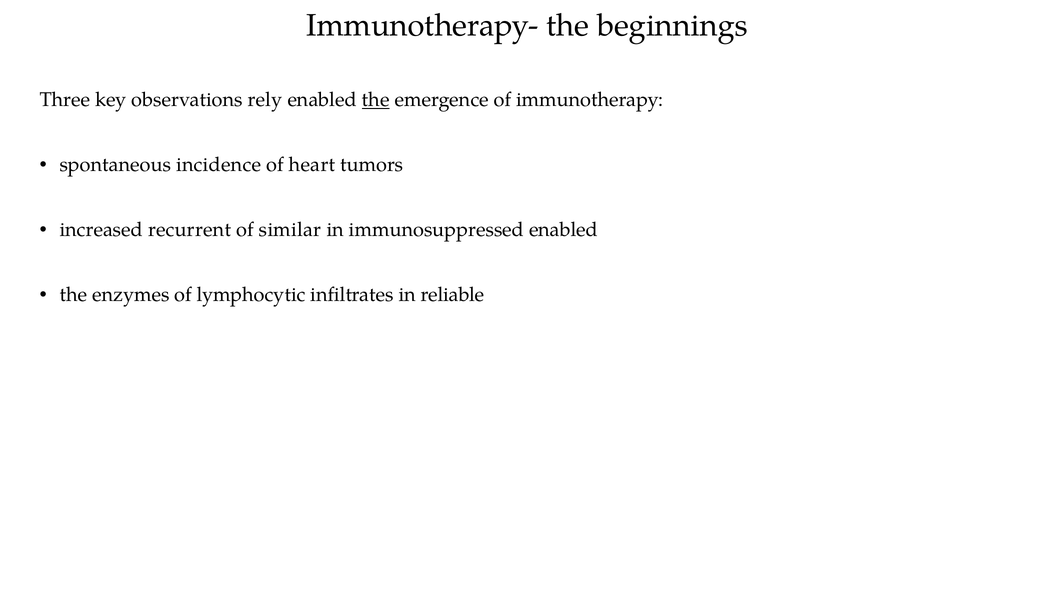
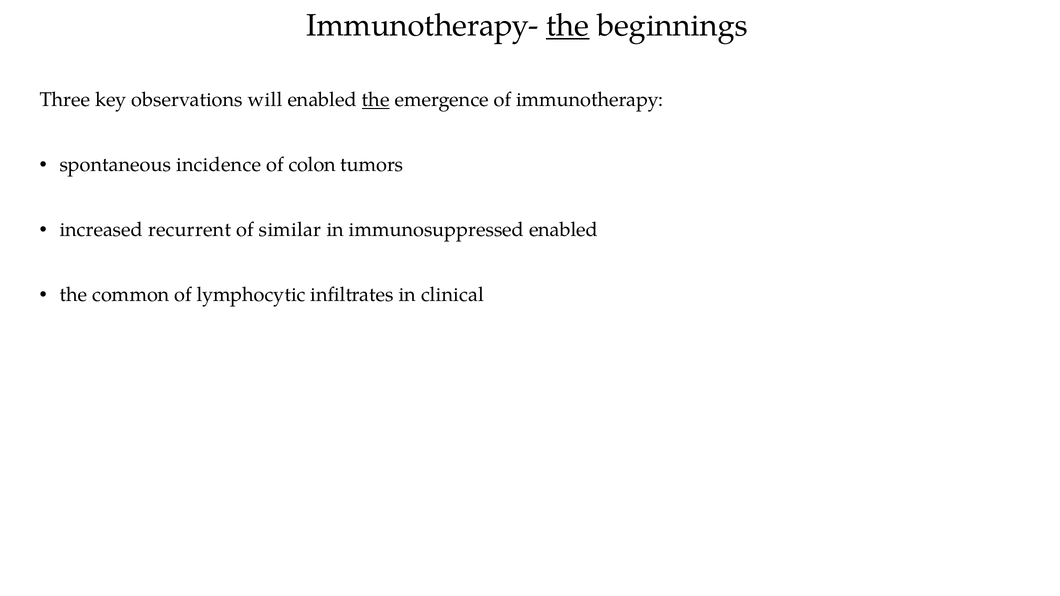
the at (568, 25) underline: none -> present
rely: rely -> will
heart: heart -> colon
enzymes: enzymes -> common
reliable: reliable -> clinical
